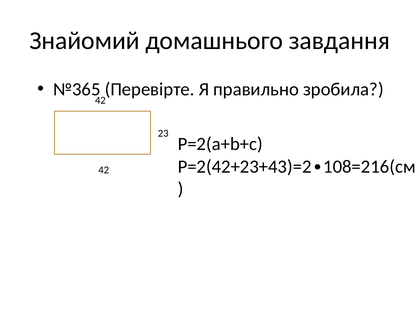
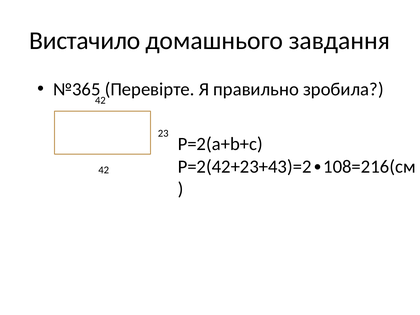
Знайомий: Знайомий -> Вистачило
